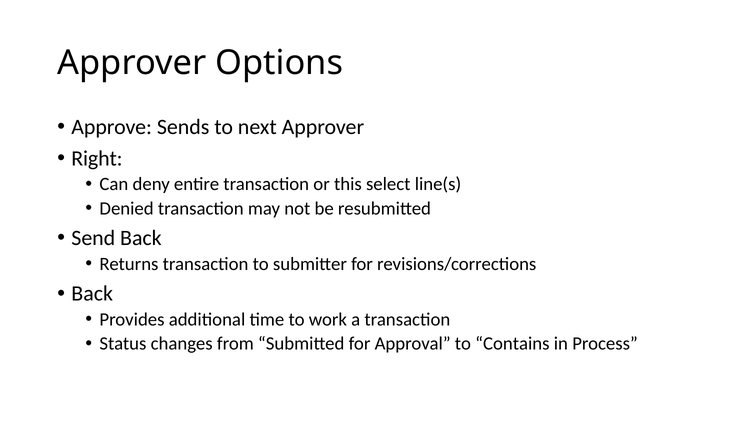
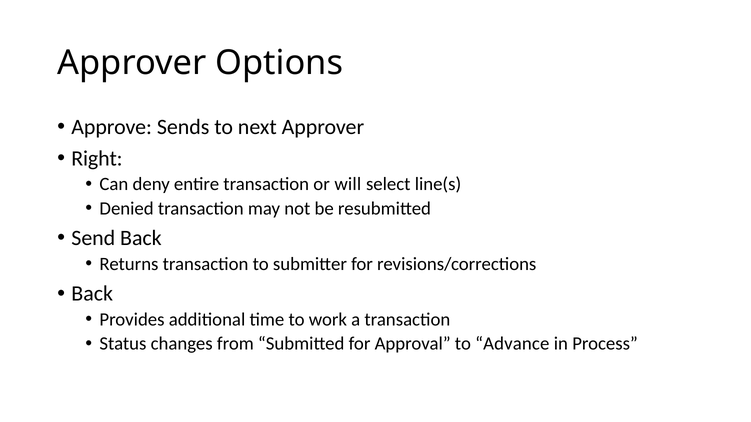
this: this -> will
Contains: Contains -> Advance
